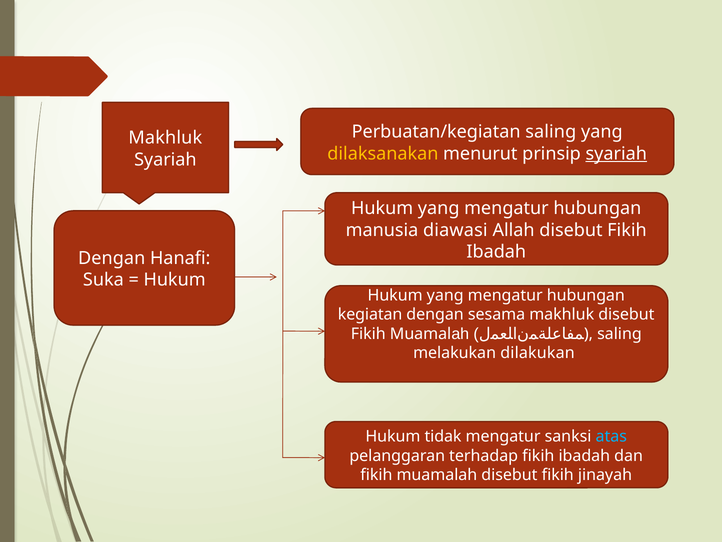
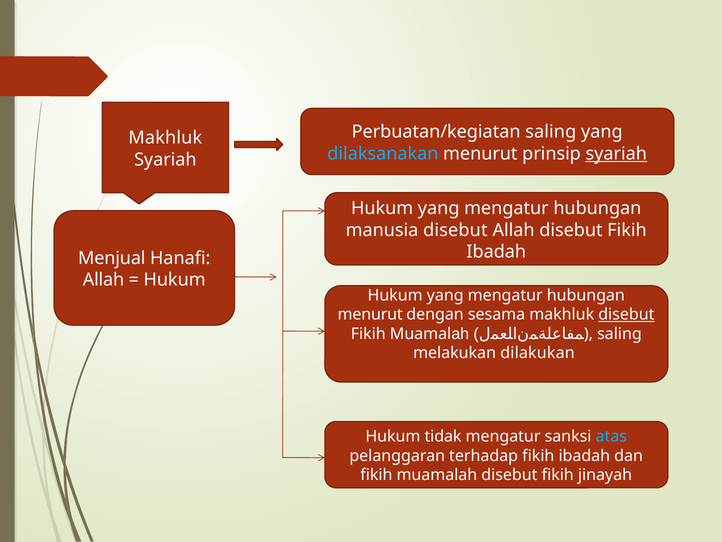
dilaksanakan colour: yellow -> light blue
manusia diawasi: diawasi -> disebut
Dengan at (112, 258): Dengan -> Menjual
Suka at (103, 280): Suka -> Allah
kegiatan at (370, 314): kegiatan -> menurut
disebut at (626, 314) underline: none -> present
